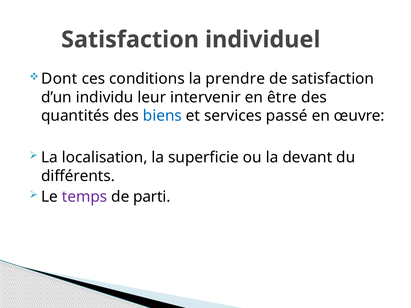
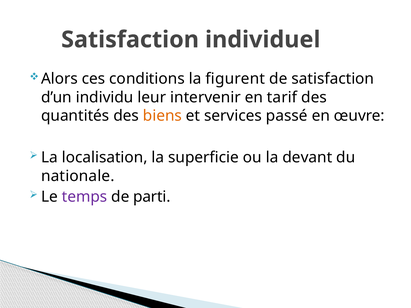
Dont: Dont -> Alors
prendre: prendre -> figurent
être: être -> tarif
biens colour: blue -> orange
différents: différents -> nationale
